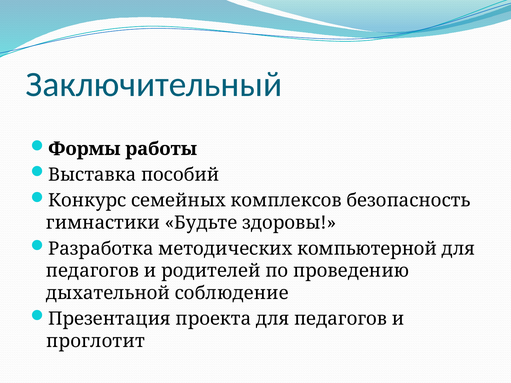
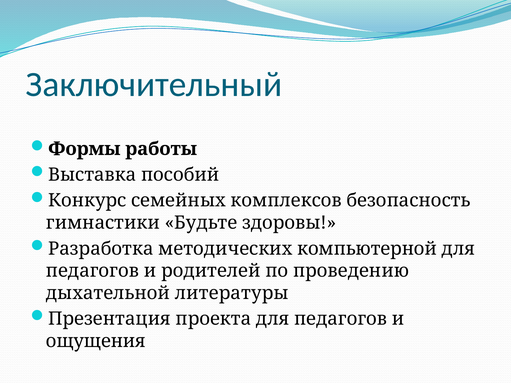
соблюдение: соблюдение -> литературы
проглотит: проглотит -> ощущения
